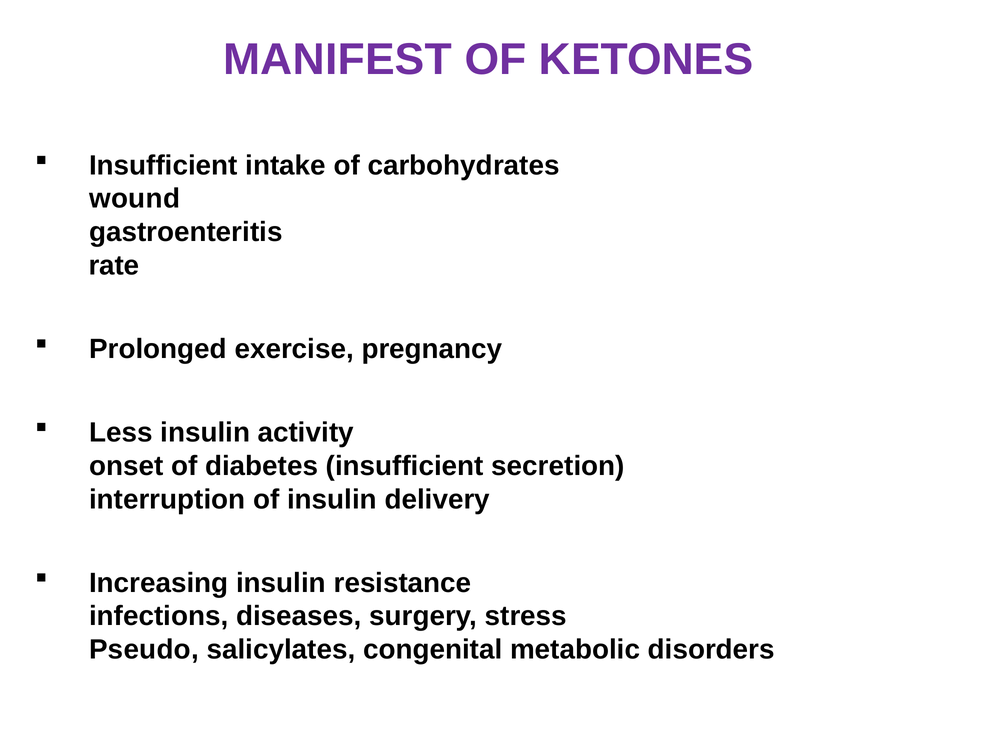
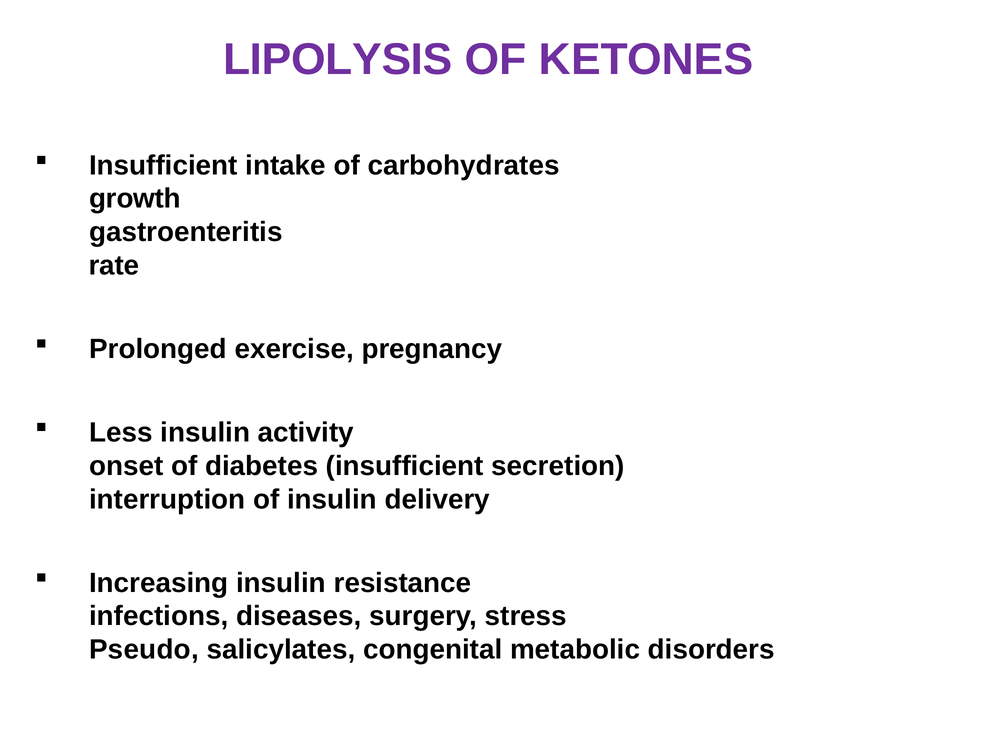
MANIFEST: MANIFEST -> LIPOLYSIS
wound: wound -> growth
